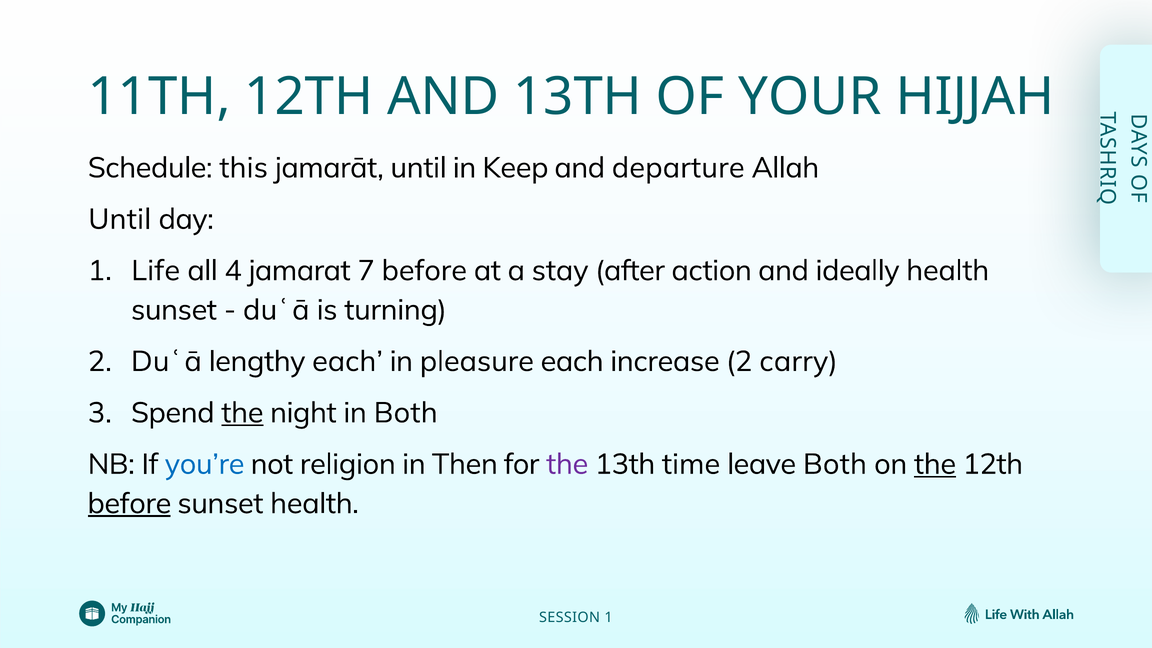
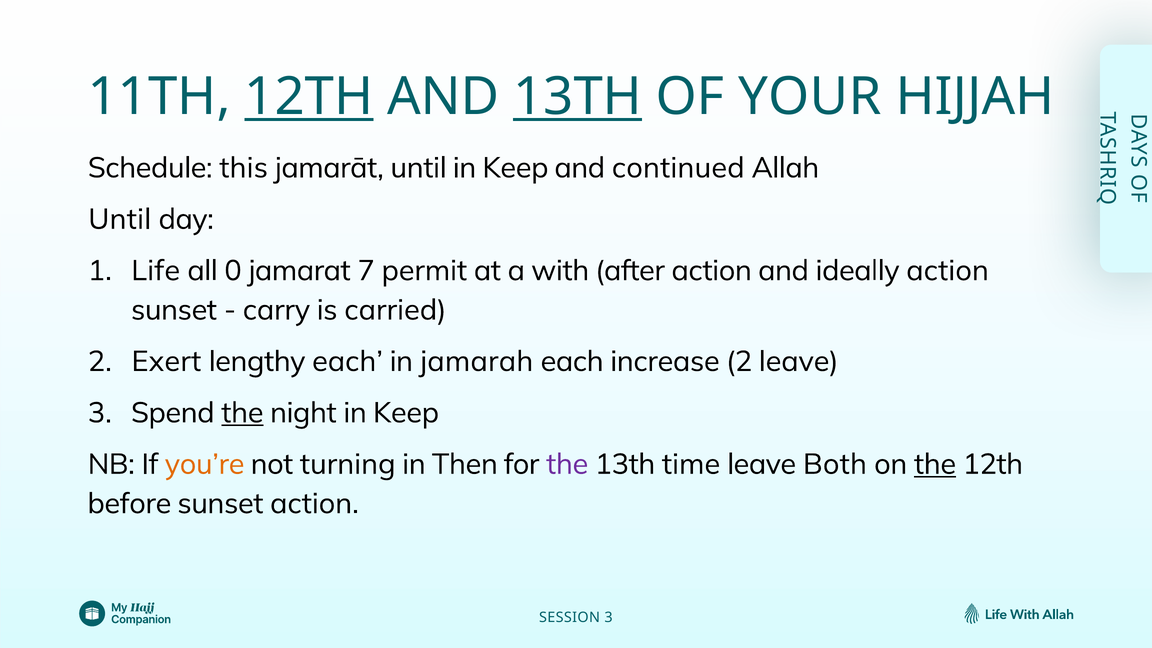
12TH at (309, 97) underline: none -> present
13TH at (578, 97) underline: none -> present
departure: departure -> continued
4: 4 -> 0
7 before: before -> permit
stay: stay -> with
ideally health: health -> action
duʿā at (276, 310): duʿā -> carry
turning: turning -> carried
2 Duʿā: Duʿā -> Exert
pleasure: pleasure -> jamarah
2 carry: carry -> leave
night in Both: Both -> Keep
you’re colour: blue -> orange
religion: religion -> turning
before at (129, 504) underline: present -> none
sunset health: health -> action
SESSION 1: 1 -> 3
